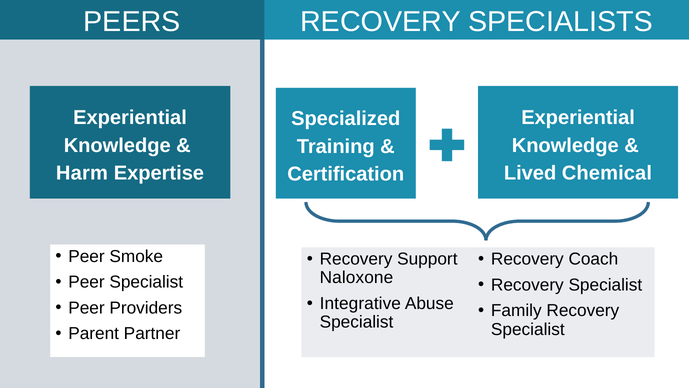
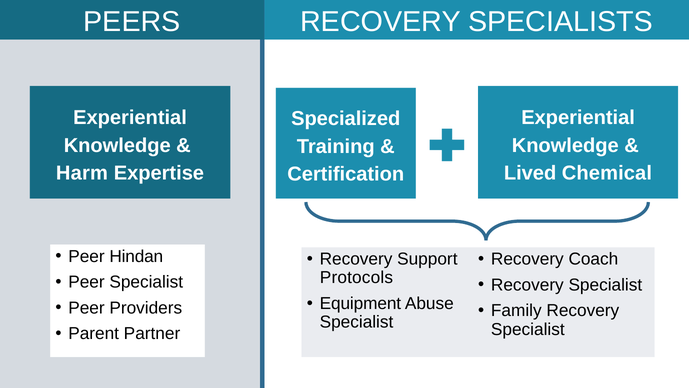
Smoke: Smoke -> Hindan
Naloxone: Naloxone -> Protocols
Integrative: Integrative -> Equipment
